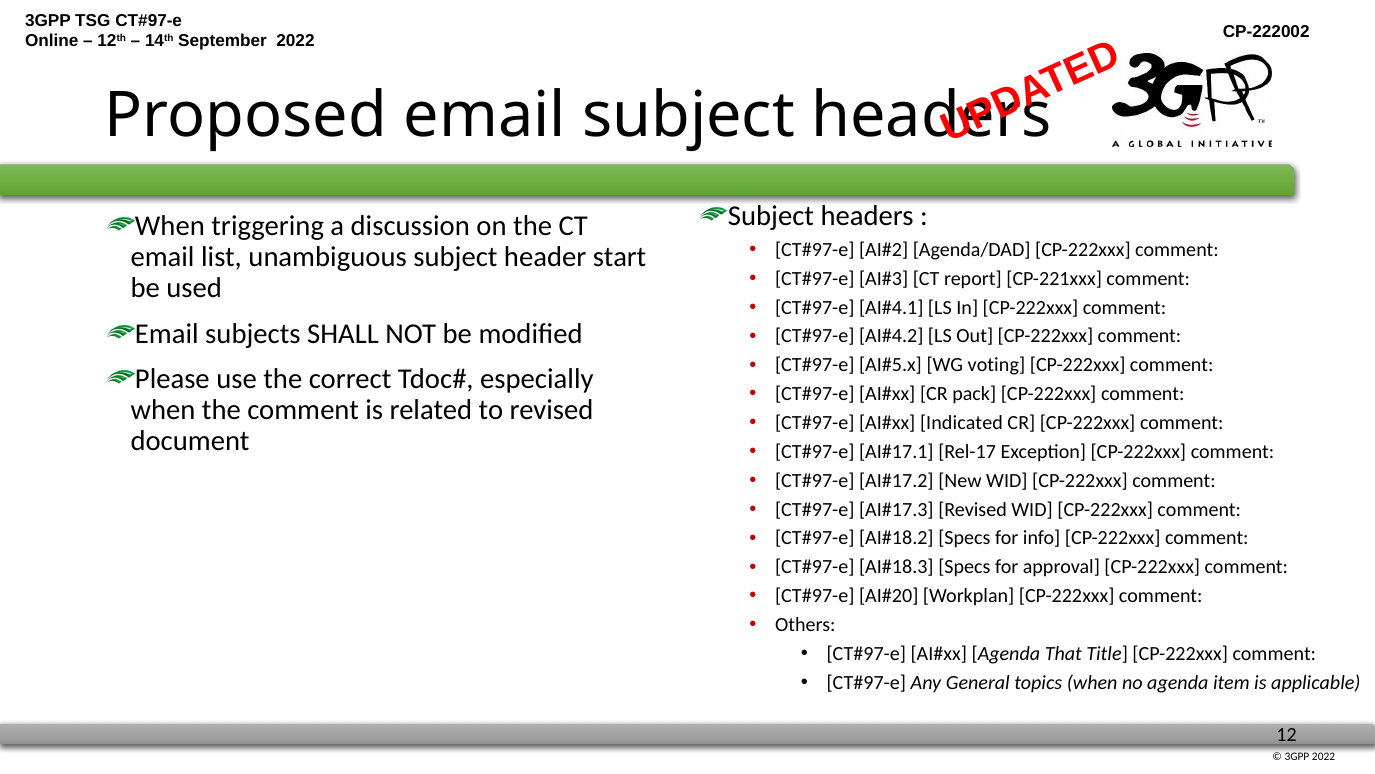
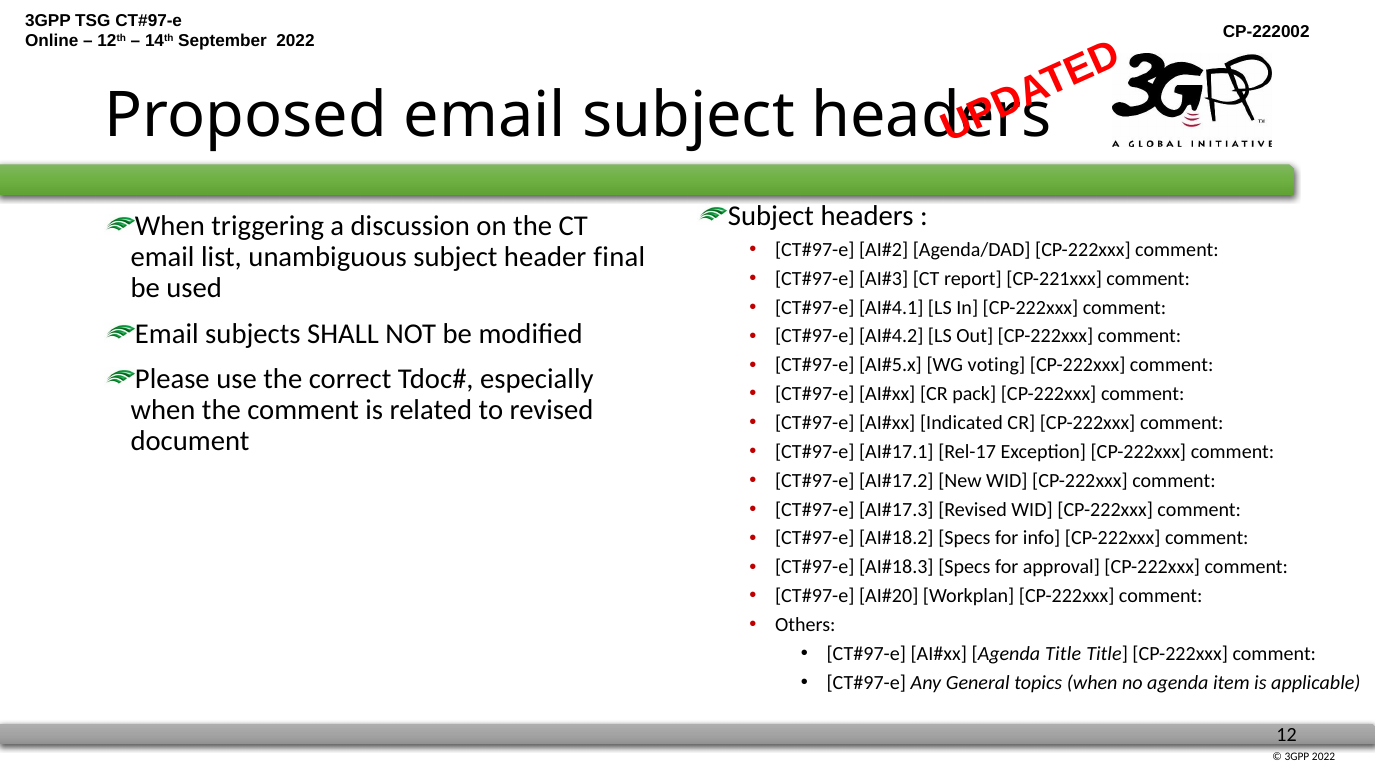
start: start -> final
Agenda That: That -> Title
